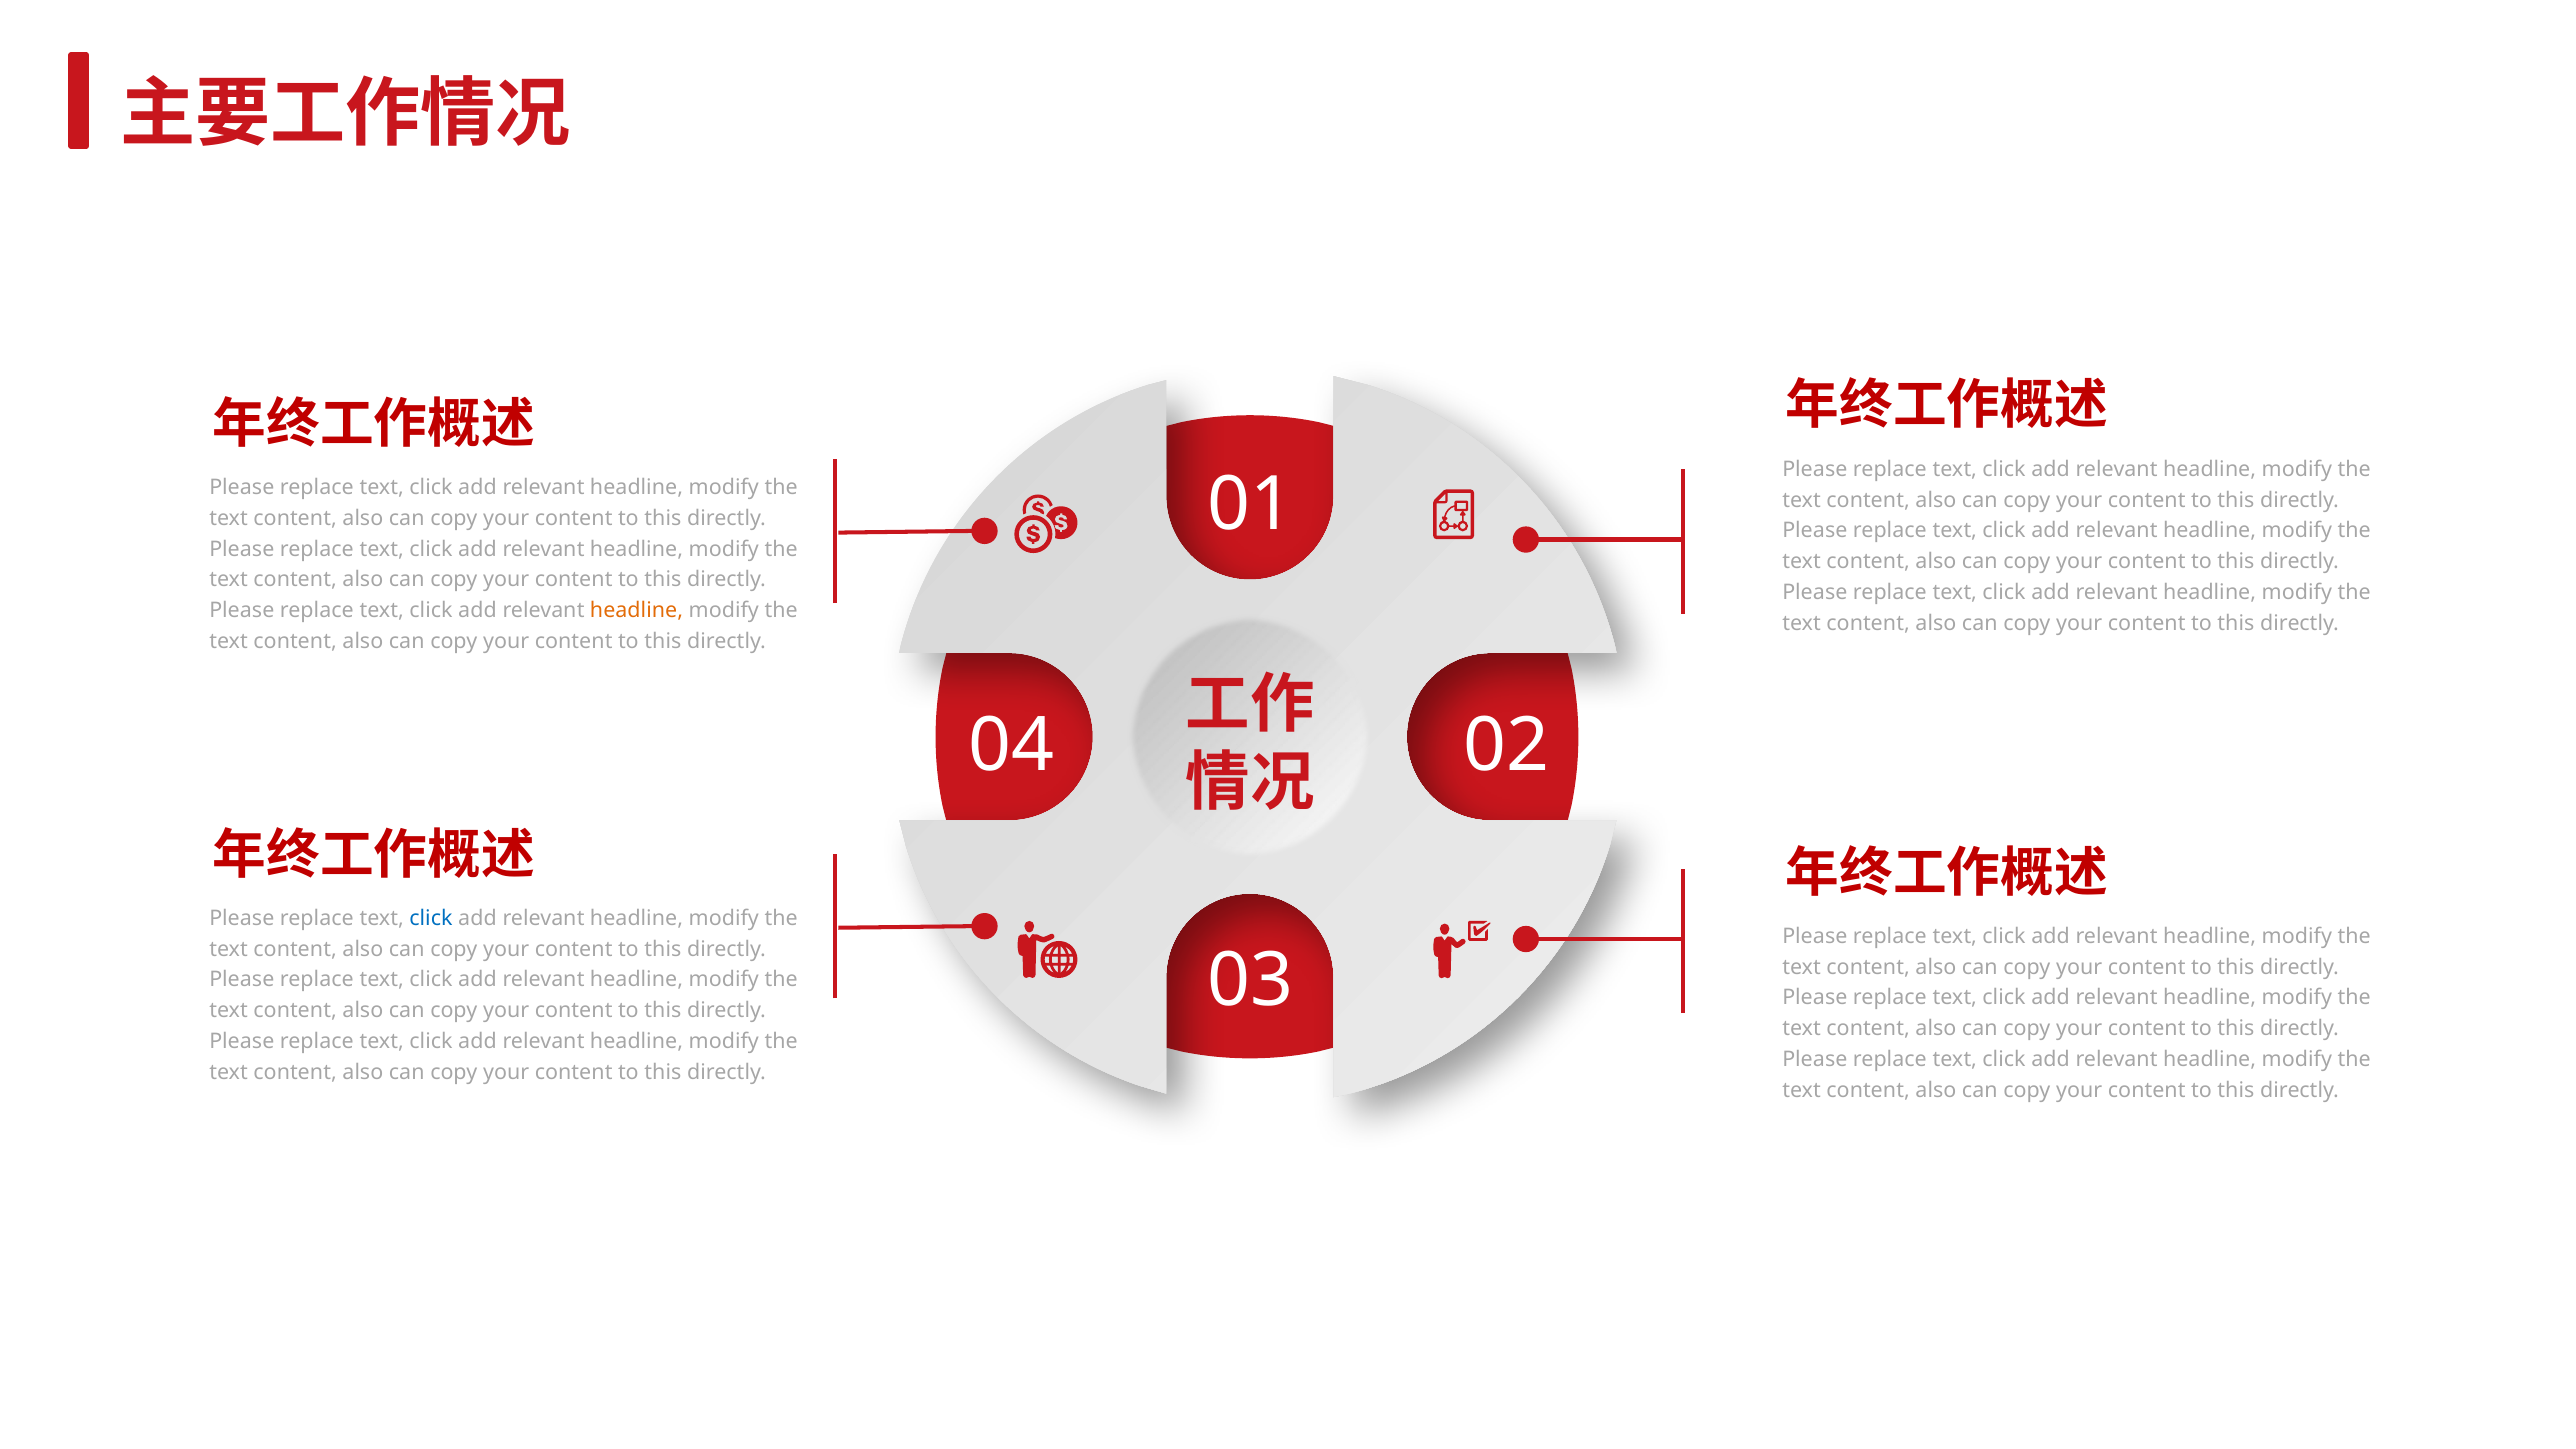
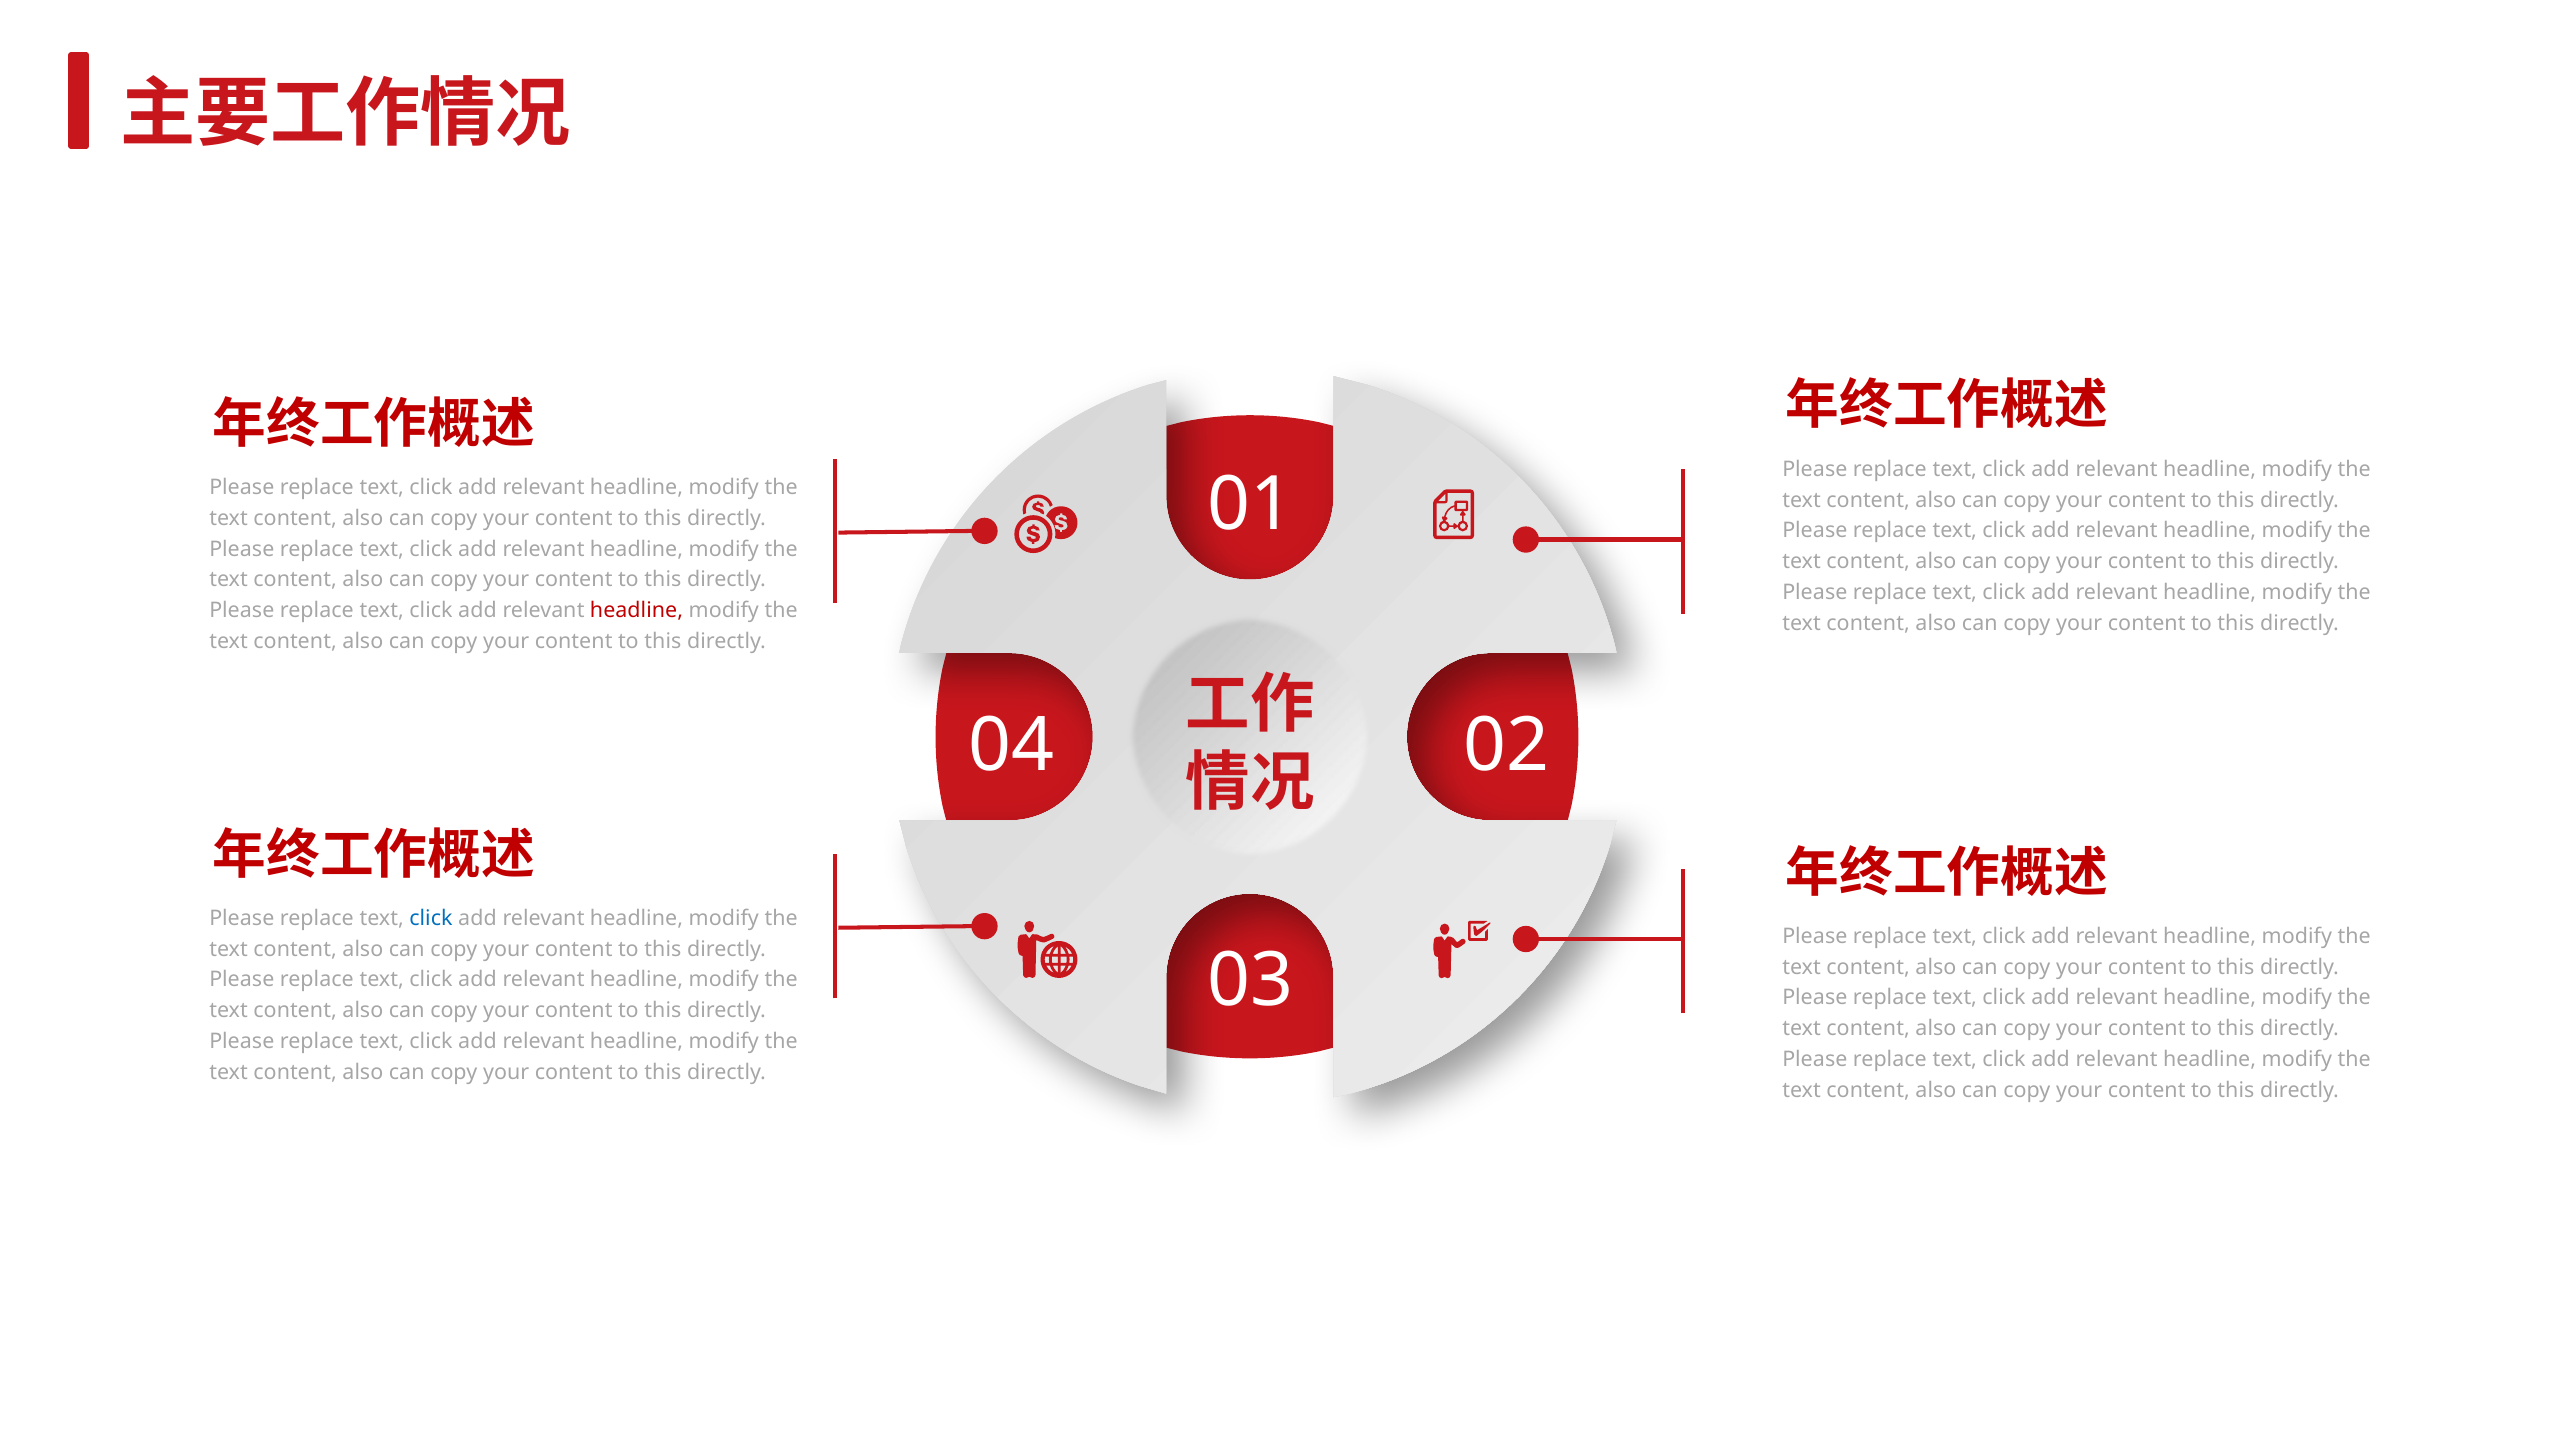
headline at (636, 610) colour: orange -> red
